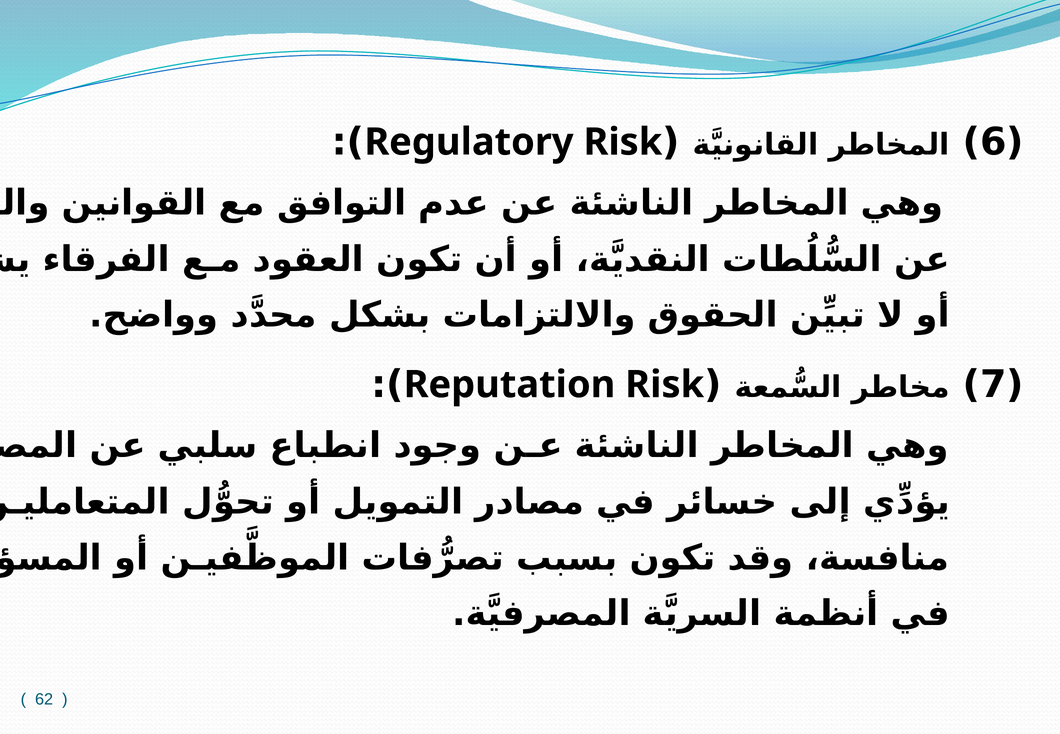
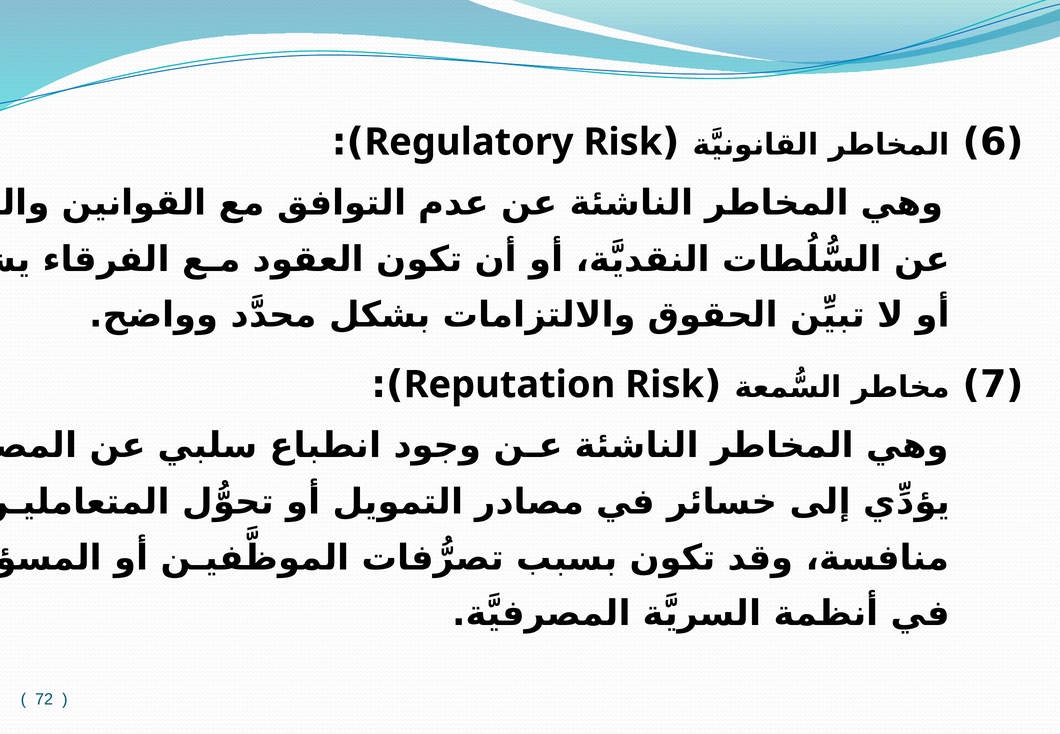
62: 62 -> 72
